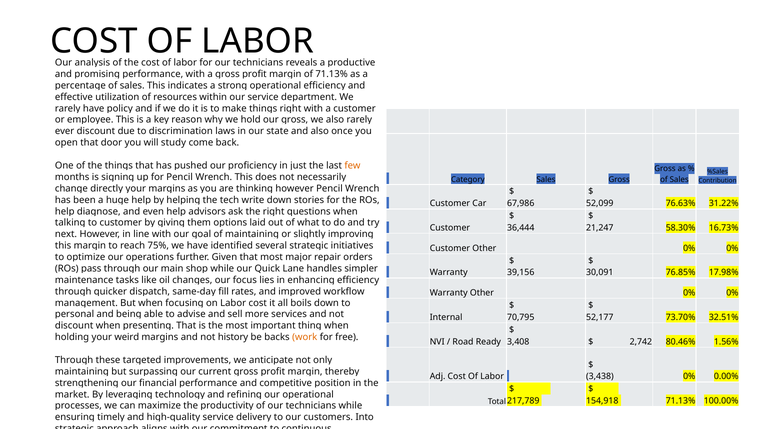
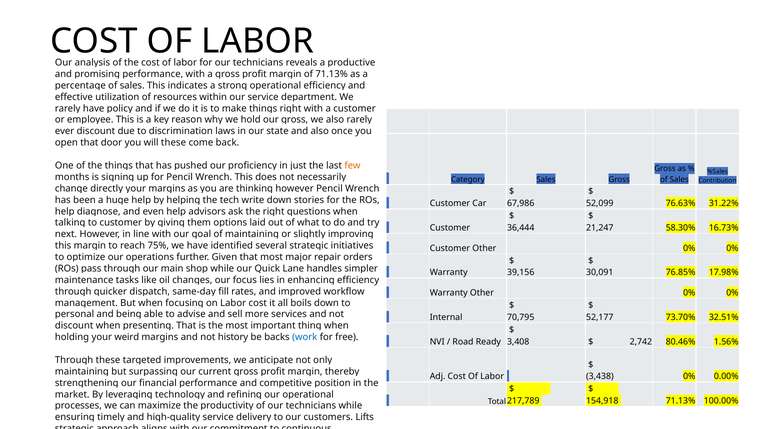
will study: study -> these
work colour: orange -> blue
Into: Into -> Lifts
